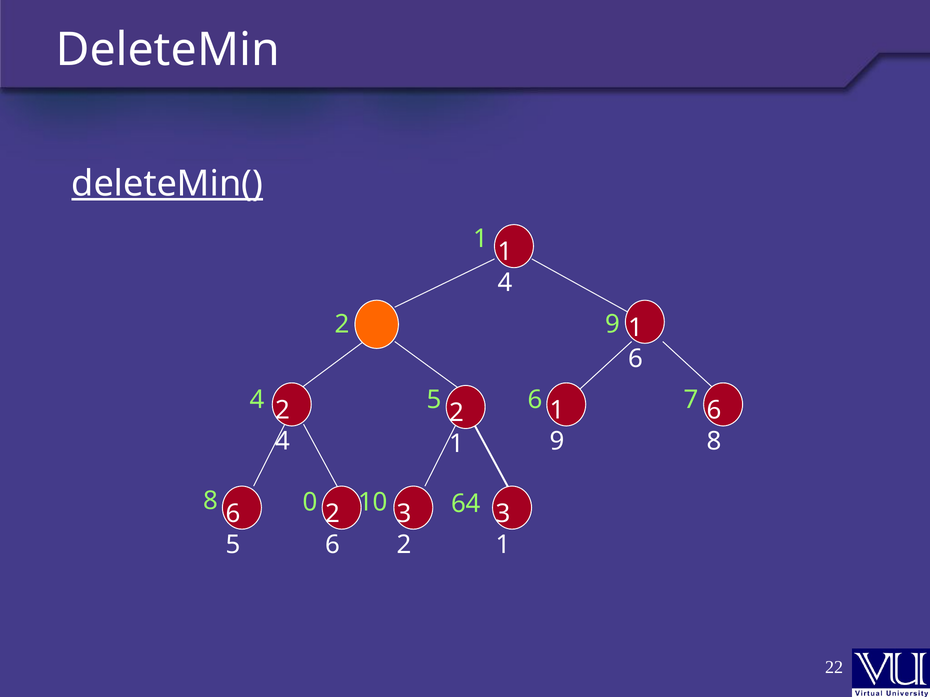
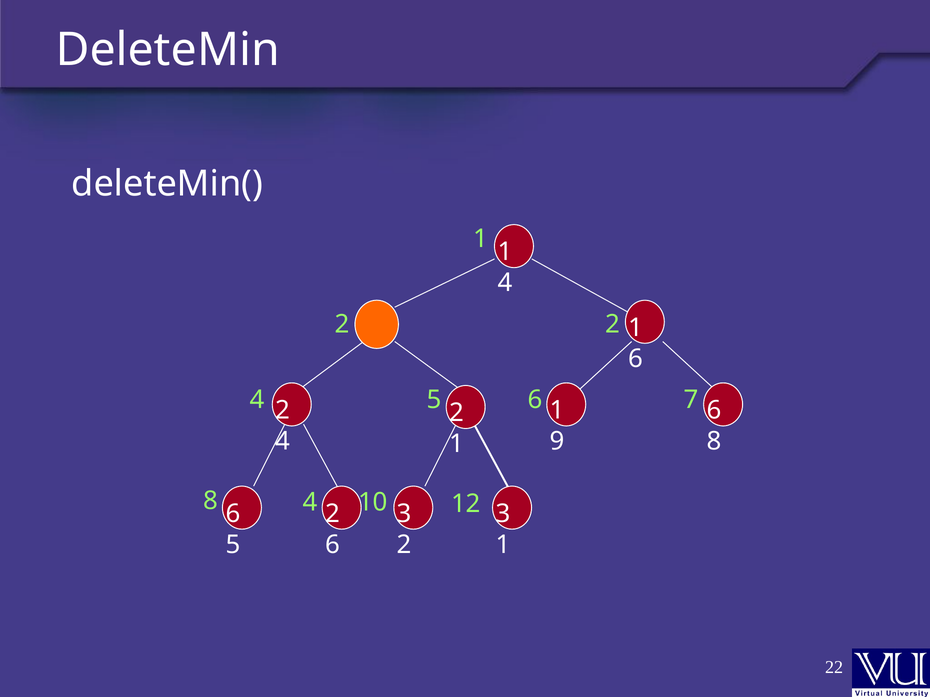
deleteMin( underline: present -> none
2 9: 9 -> 2
8 0: 0 -> 4
64: 64 -> 12
